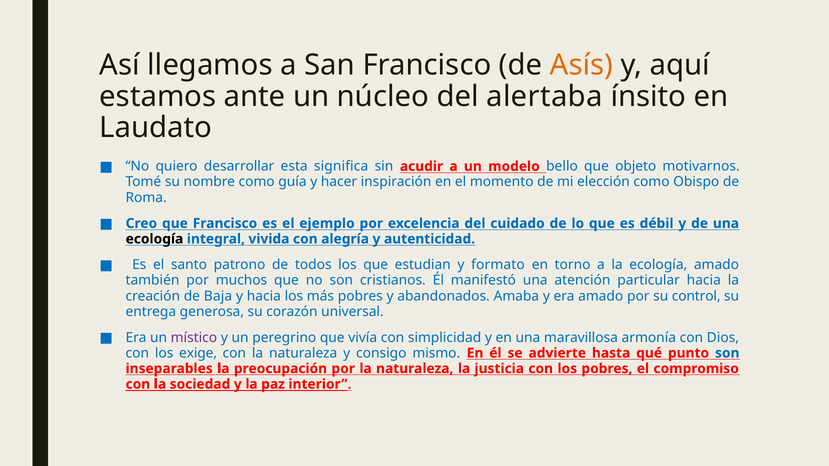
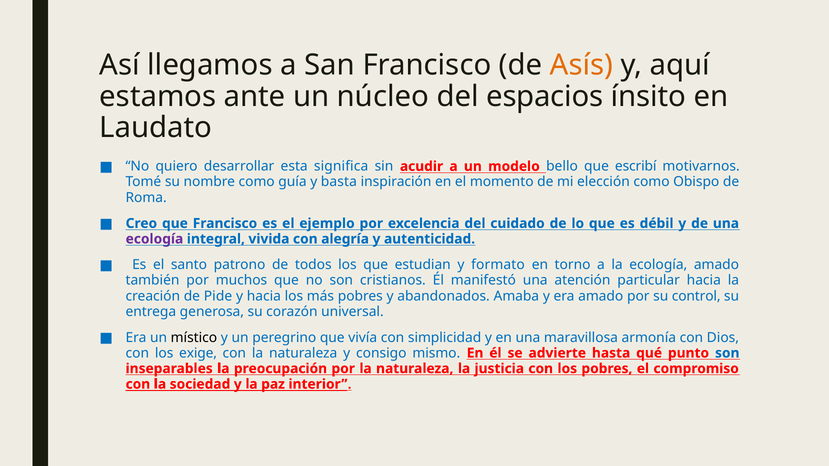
alertaba: alertaba -> espacios
objeto: objeto -> escribí
hacer: hacer -> basta
ecología at (154, 239) colour: black -> purple
Baja: Baja -> Pide
místico colour: purple -> black
